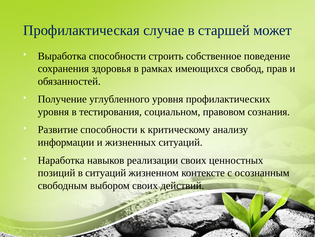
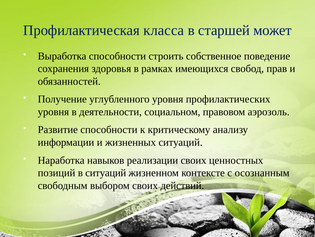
случае: случае -> класса
тестирования: тестирования -> деятельности
сознания: сознания -> аэрозоль
